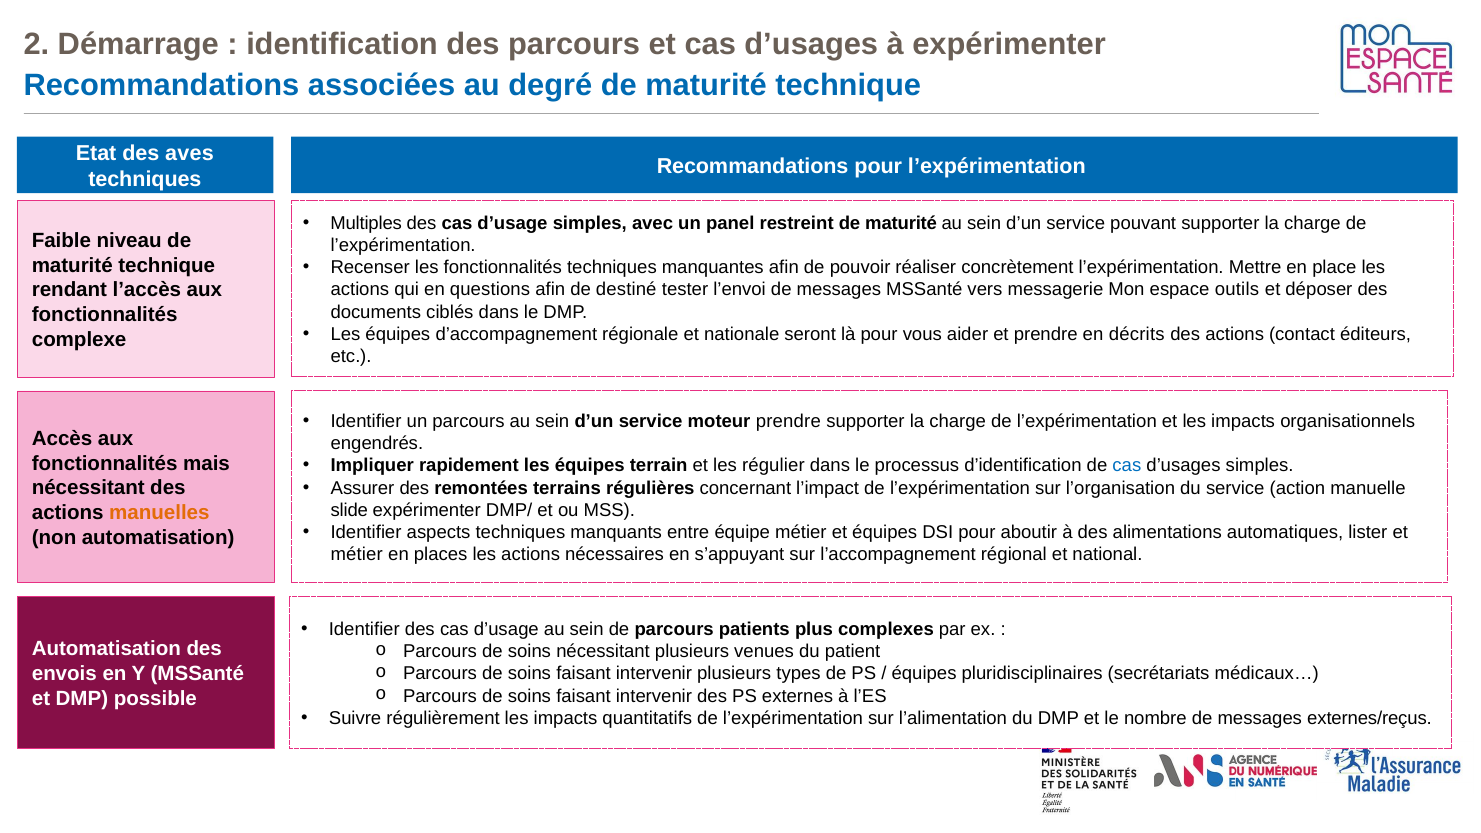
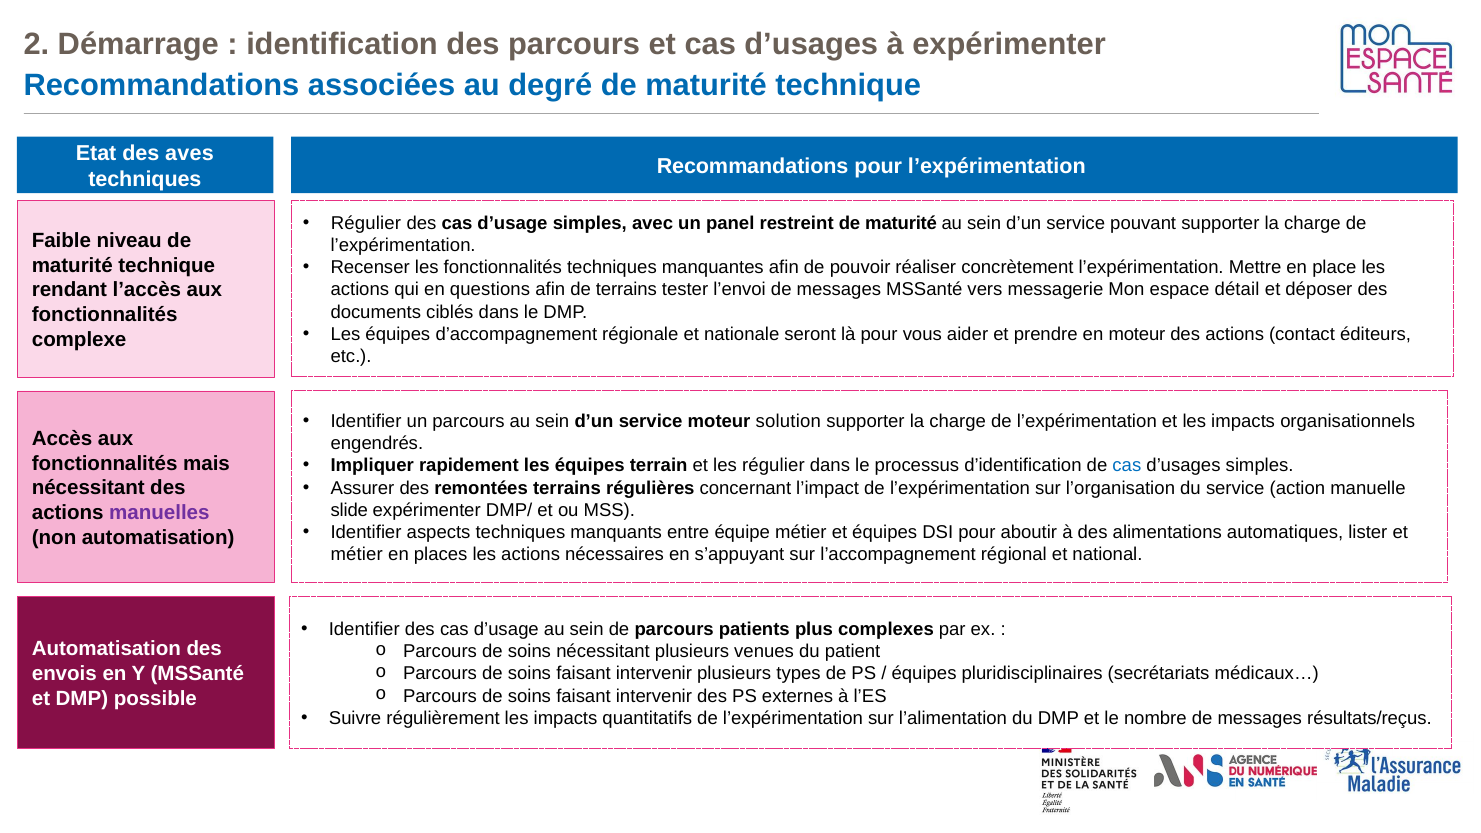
Multiples at (366, 223): Multiples -> Régulier
de destiné: destiné -> terrains
outils: outils -> détail
en décrits: décrits -> moteur
moteur prendre: prendre -> solution
manuelles colour: orange -> purple
externes/reçus: externes/reçus -> résultats/reçus
